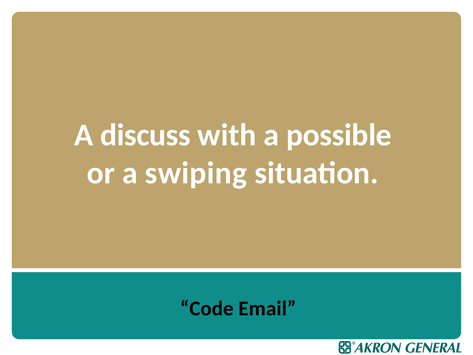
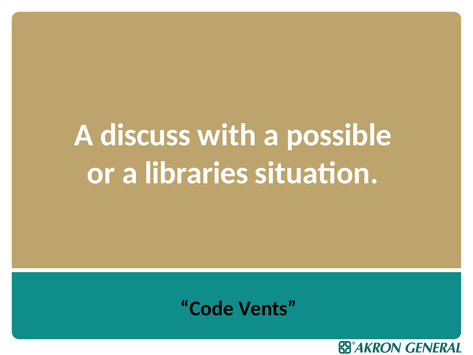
swiping: swiping -> libraries
Email: Email -> Vents
